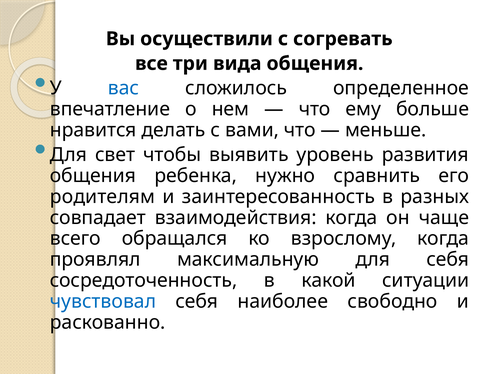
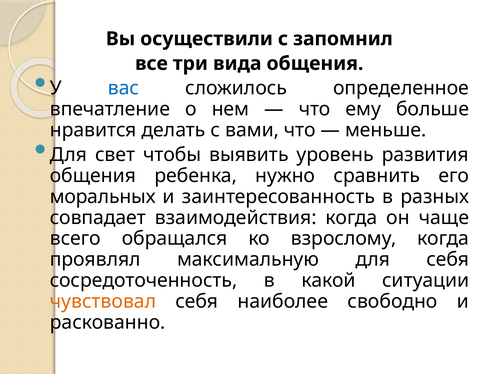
согревать: согревать -> запомнил
родителям: родителям -> моральных
чувствовал colour: blue -> orange
